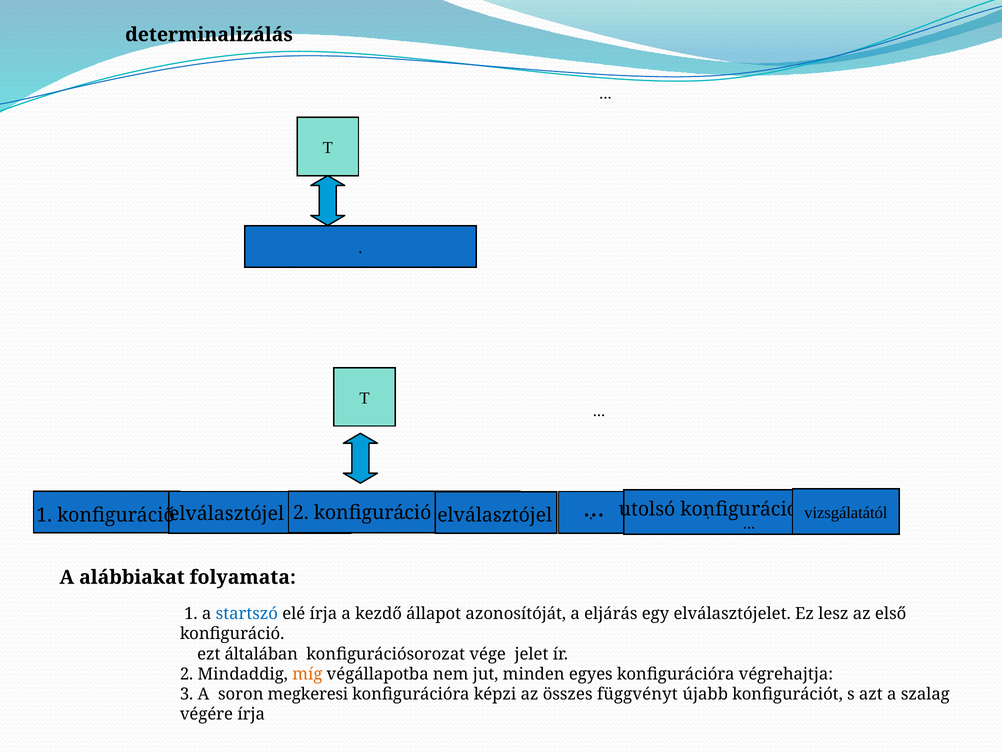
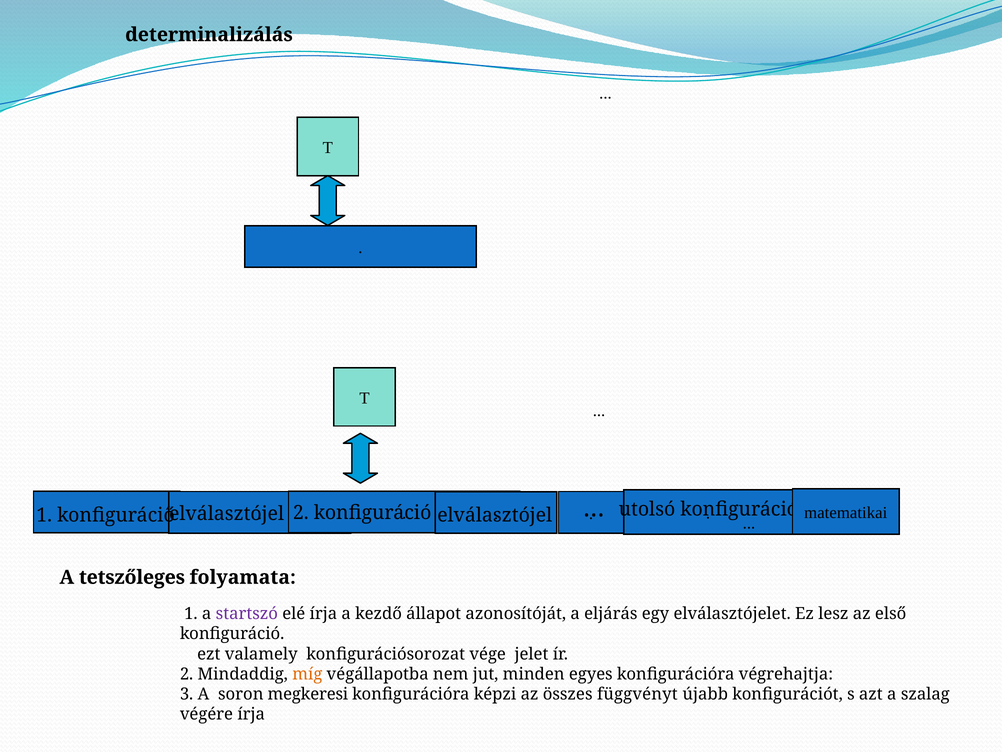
vizsgálatától: vizsgálatától -> matematikai
alábbiakat: alábbiakat -> tetszőleges
startszó colour: blue -> purple
általában: általában -> valamely
